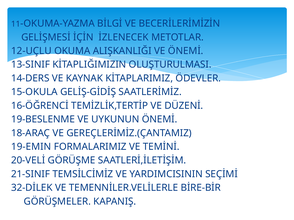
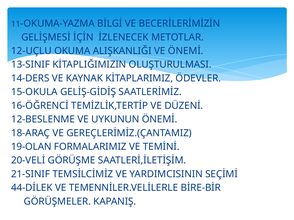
19-BESLENME: 19-BESLENME -> 12-BESLENME
19-EMIN: 19-EMIN -> 19-OLAN
32-DİLEK: 32-DİLEK -> 44-DİLEK
